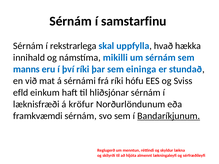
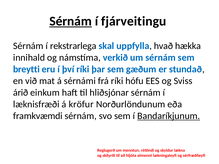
Sérnám at (71, 21) underline: none -> present
samstarfinu: samstarfinu -> fjárveitingu
mikilli: mikilli -> verkið
manns: manns -> breytti
eininga: eininga -> gæðum
efld: efld -> árið
